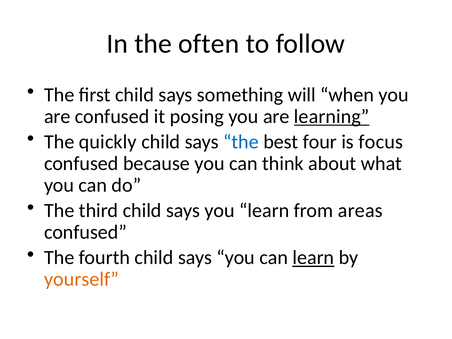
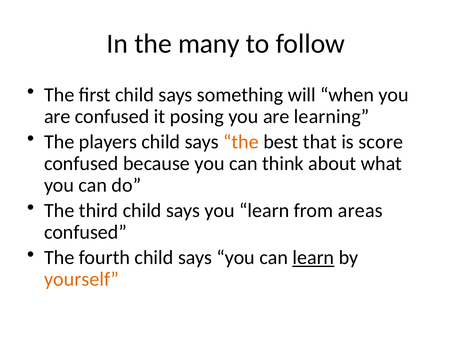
often: often -> many
learning underline: present -> none
quickly: quickly -> players
the at (241, 142) colour: blue -> orange
four: four -> that
focus: focus -> score
